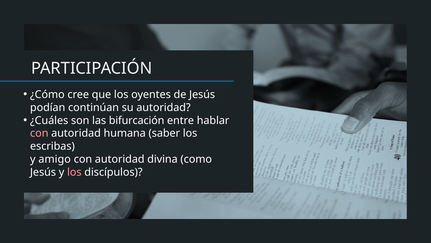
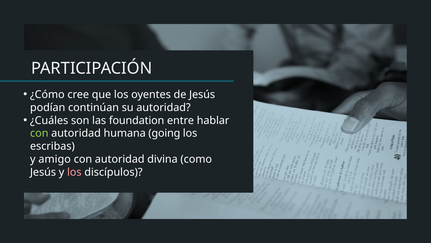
bifurcación: bifurcación -> foundation
con at (39, 133) colour: pink -> light green
saber: saber -> going
